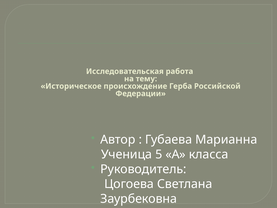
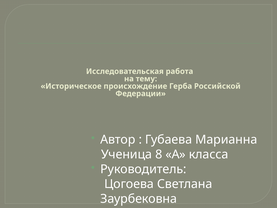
5: 5 -> 8
